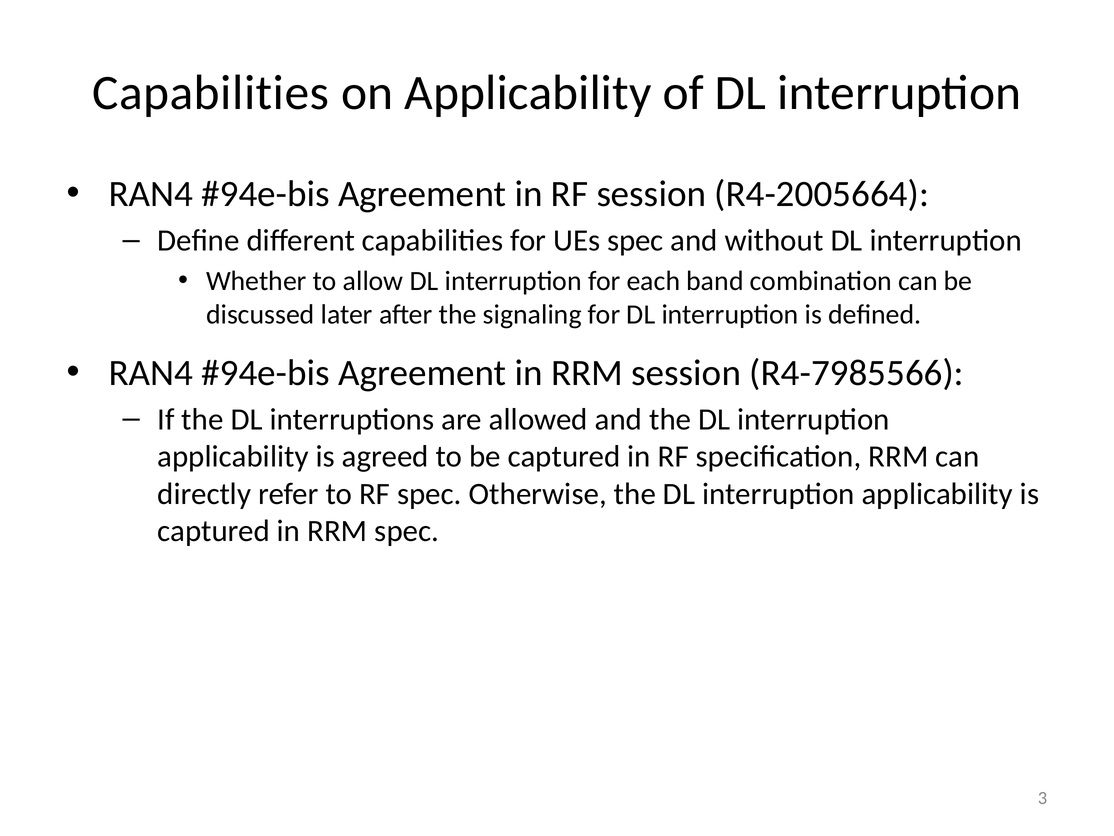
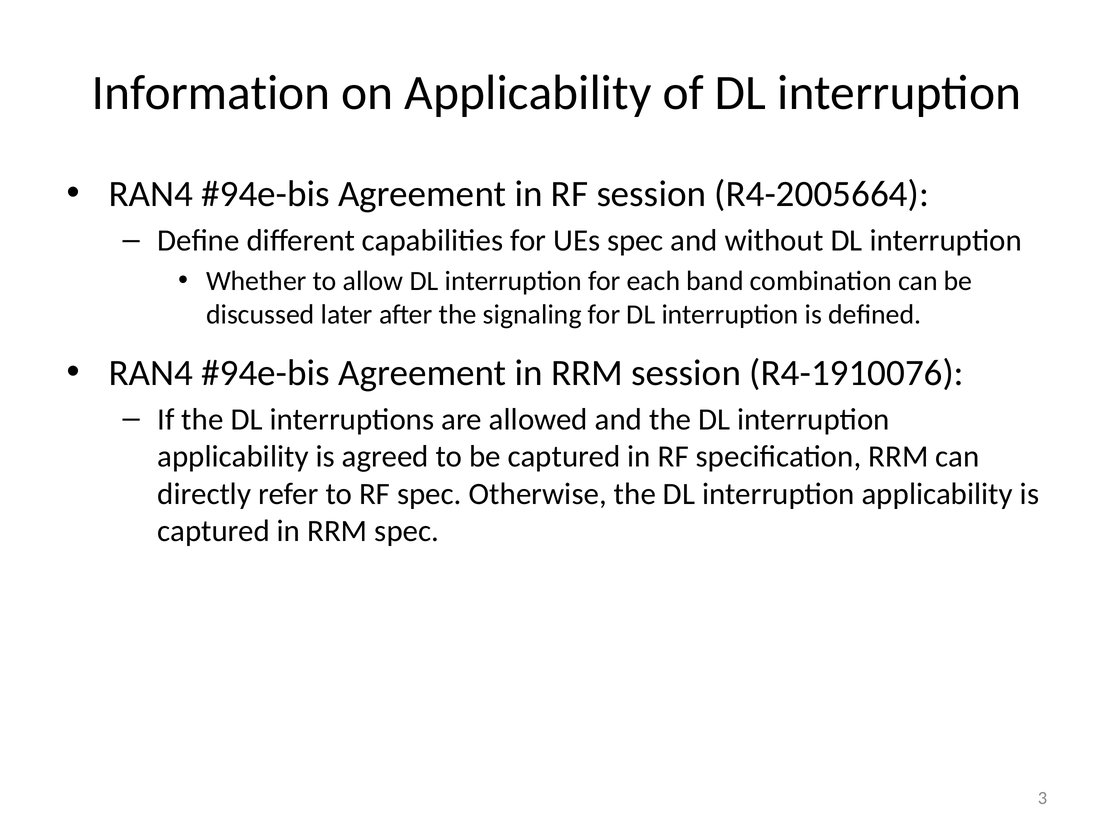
Capabilities at (211, 93): Capabilities -> Information
R4-7985566: R4-7985566 -> R4-1910076
